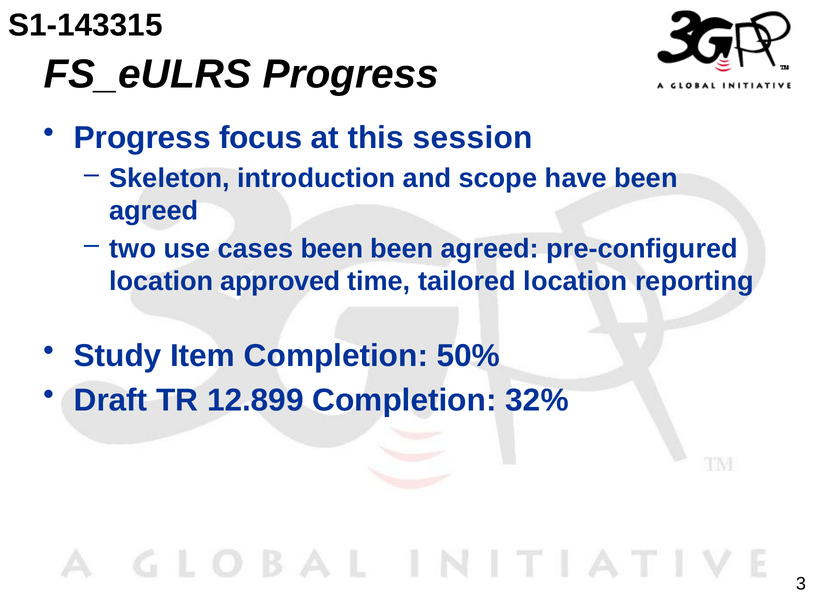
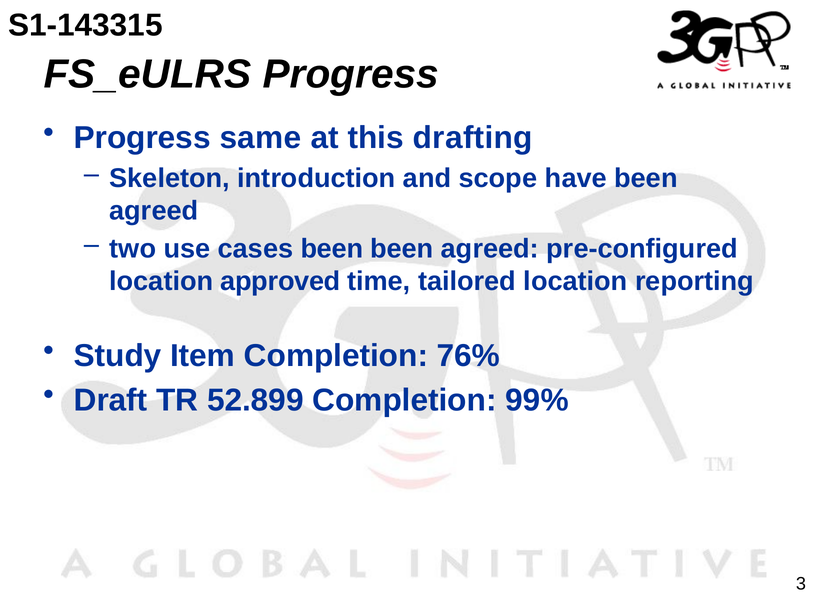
focus: focus -> same
session: session -> drafting
50%: 50% -> 76%
12.899: 12.899 -> 52.899
32%: 32% -> 99%
